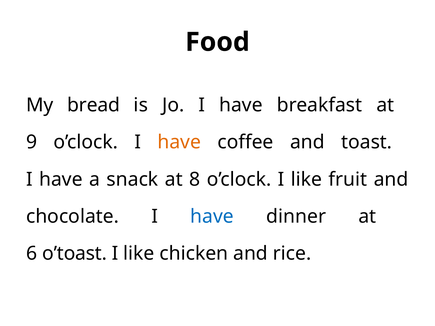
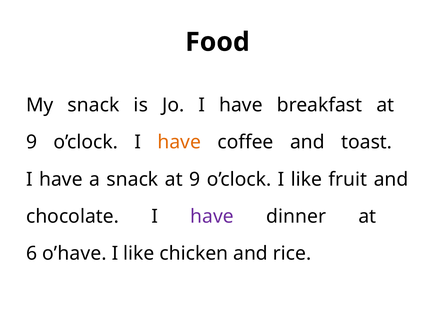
My bread: bread -> snack
snack at 8: 8 -> 9
have at (212, 217) colour: blue -> purple
o’toast: o’toast -> o’have
